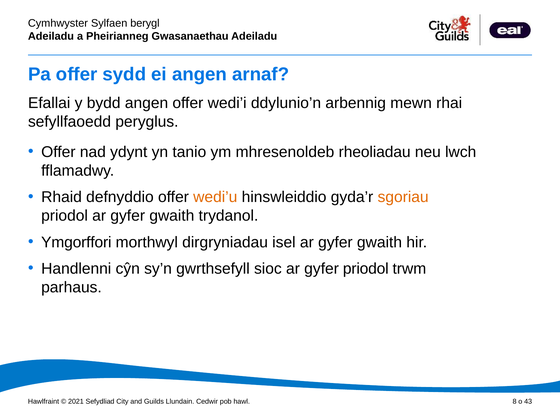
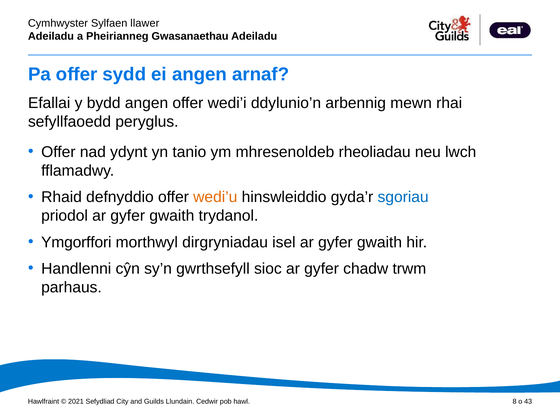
berygl: berygl -> llawer
sgoriau colour: orange -> blue
gyfer priodol: priodol -> chadw
